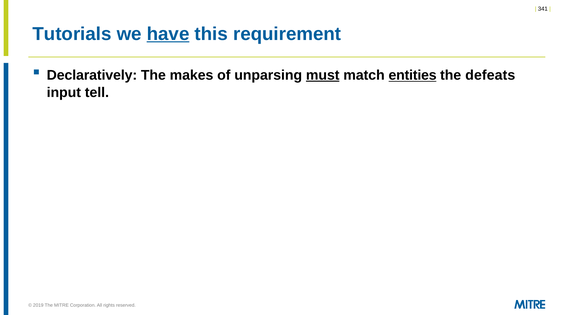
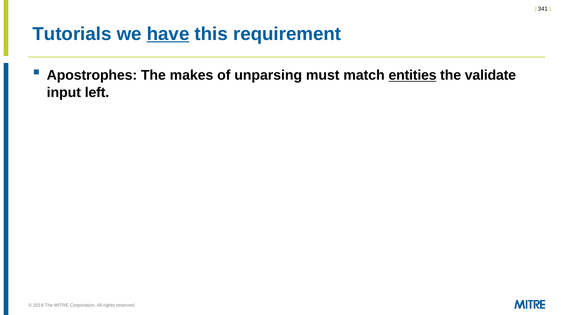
Declaratively: Declaratively -> Apostrophes
must underline: present -> none
defeats: defeats -> validate
tell: tell -> left
